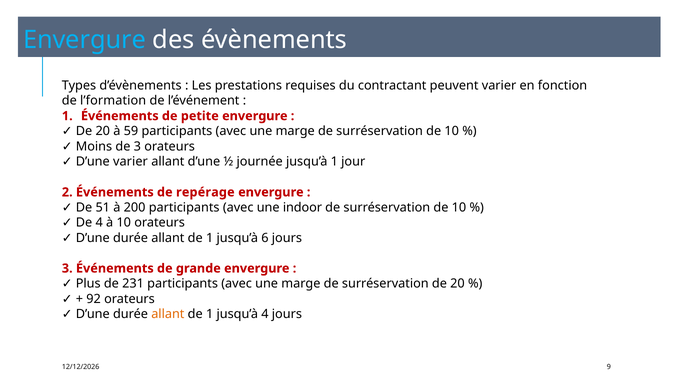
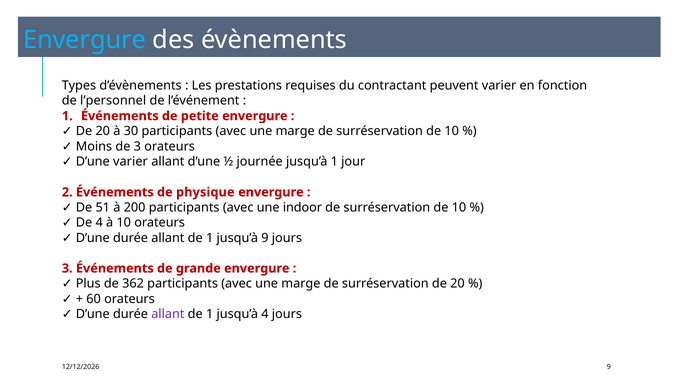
l’formation: l’formation -> l’personnel
59: 59 -> 30
repérage: repérage -> physique
jusqu’à 6: 6 -> 9
231: 231 -> 362
92: 92 -> 60
allant at (168, 314) colour: orange -> purple
